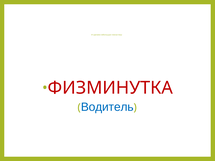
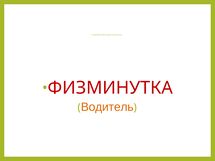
Водитель colour: blue -> orange
